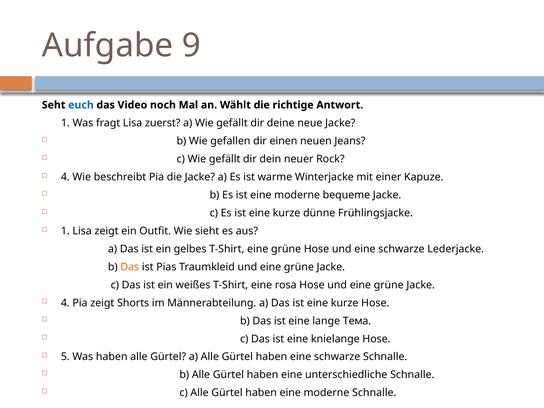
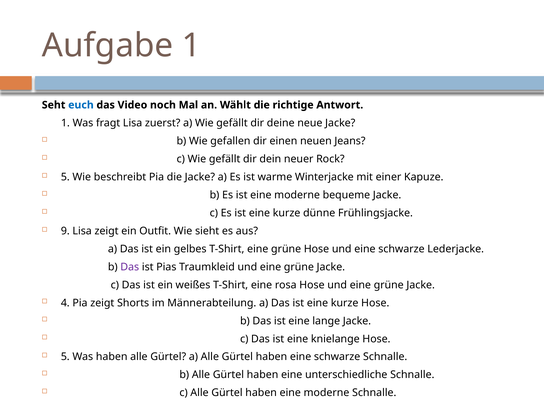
Aufgabe 9: 9 -> 1
4 at (65, 177): 4 -> 5
1 at (65, 231): 1 -> 9
Das at (130, 267) colour: orange -> purple
lange Тема: Тема -> Jacke
